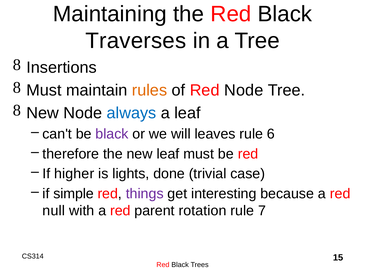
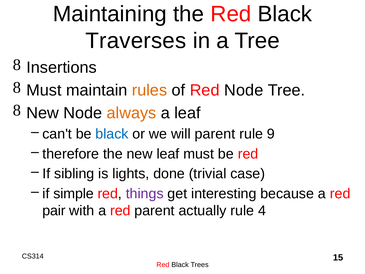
always colour: blue -> orange
black at (112, 134) colour: purple -> blue
will leaves: leaves -> parent
6: 6 -> 9
higher: higher -> sibling
null: null -> pair
rotation: rotation -> actually
7: 7 -> 4
